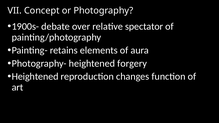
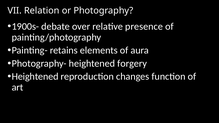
Concept: Concept -> Relation
spectator: spectator -> presence
